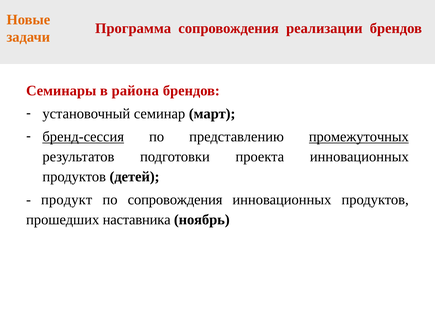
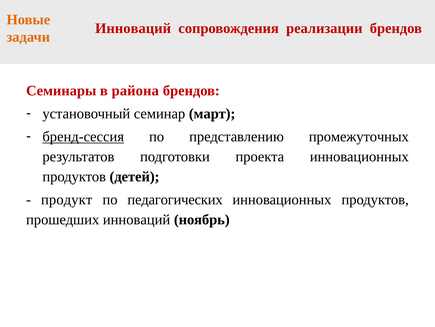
Программа at (133, 28): Программа -> Инноваций
промежуточных underline: present -> none
по сопровождения: сопровождения -> педагогических
прошедших наставника: наставника -> инноваций
